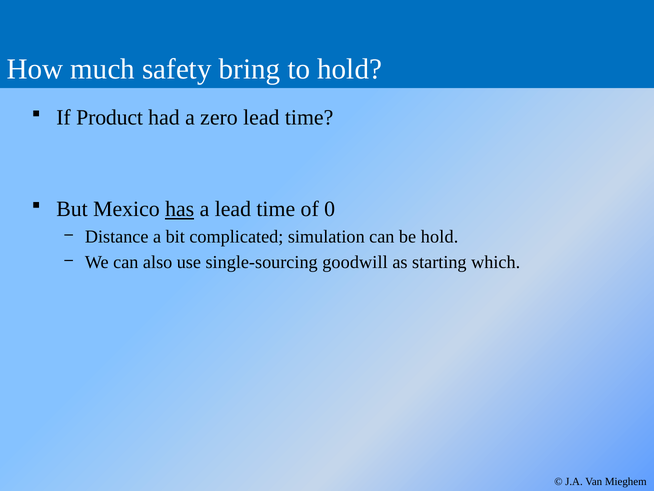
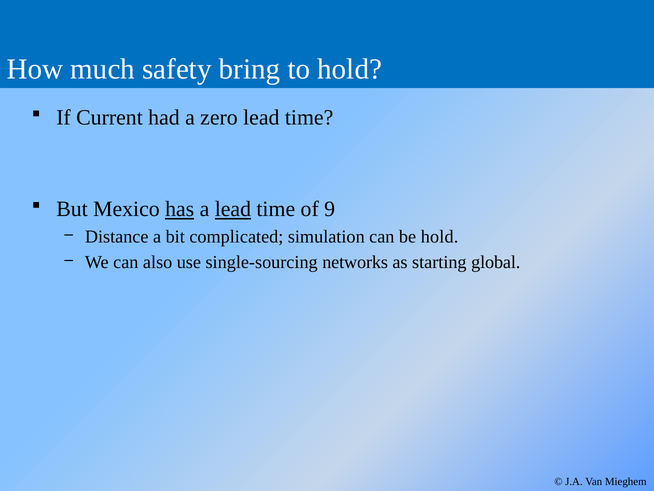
Product: Product -> Current
lead at (233, 209) underline: none -> present
0: 0 -> 9
goodwill: goodwill -> networks
which: which -> global
